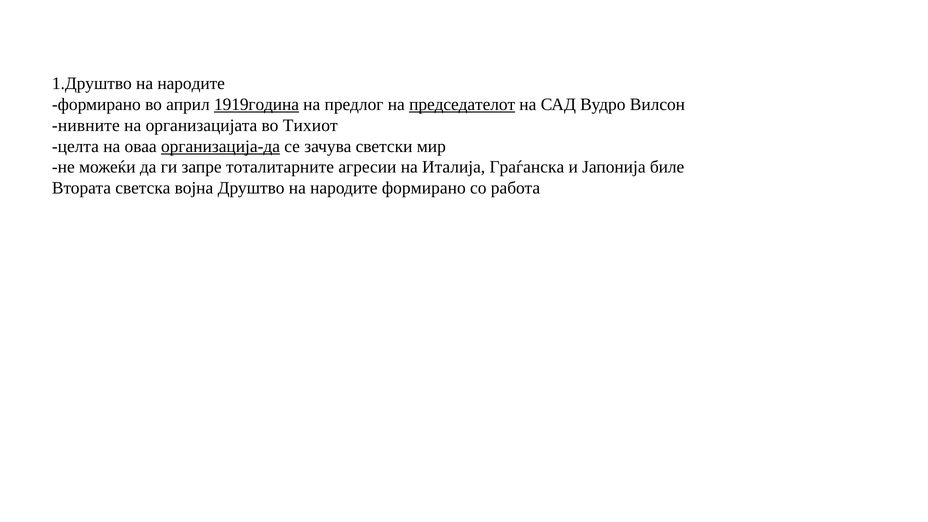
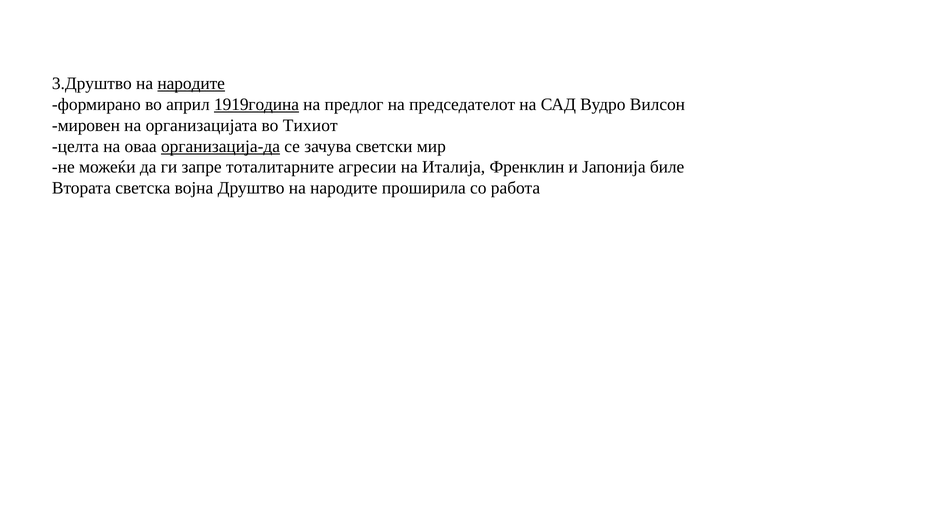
1.Друштво: 1.Друштво -> 3.Друштво
народите at (191, 84) underline: none -> present
председателот underline: present -> none
нивните: нивните -> мировен
Граѓанска: Граѓанска -> Френклин
Друштво на народите формирано: формирано -> проширила
